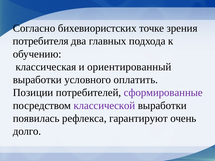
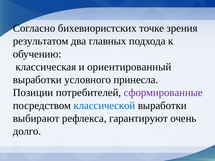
потребителя: потребителя -> результатом
оплатить: оплатить -> принесла
классической colour: purple -> blue
появилась: появилась -> выбирают
